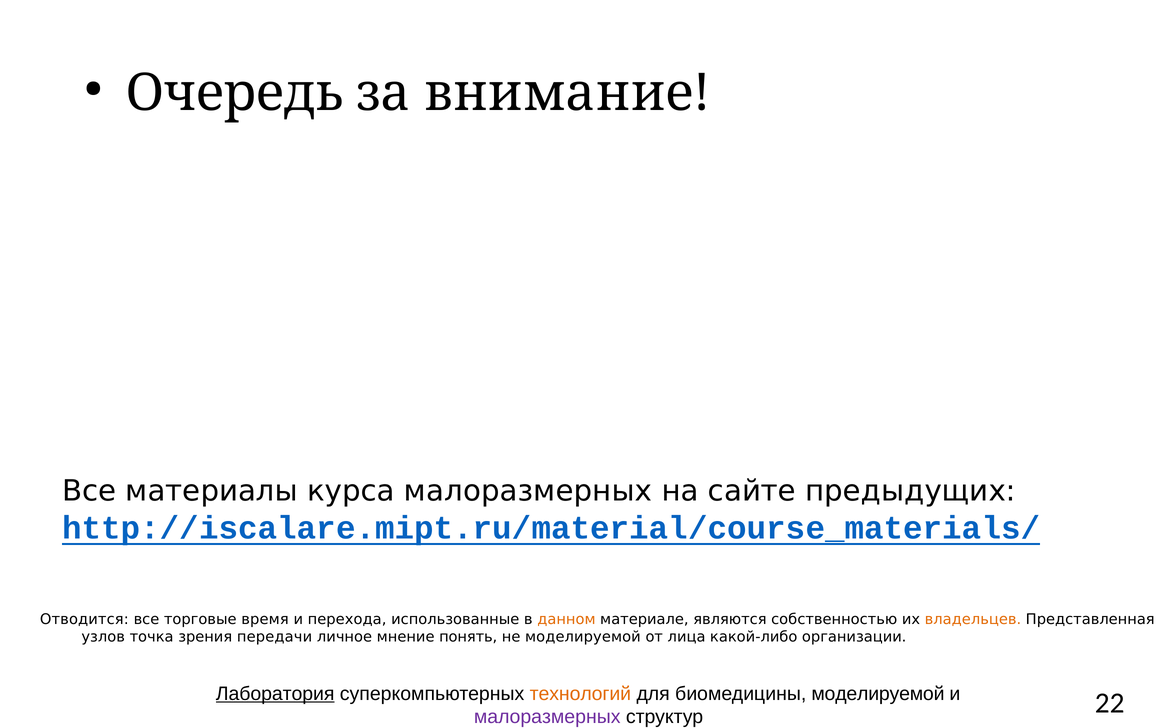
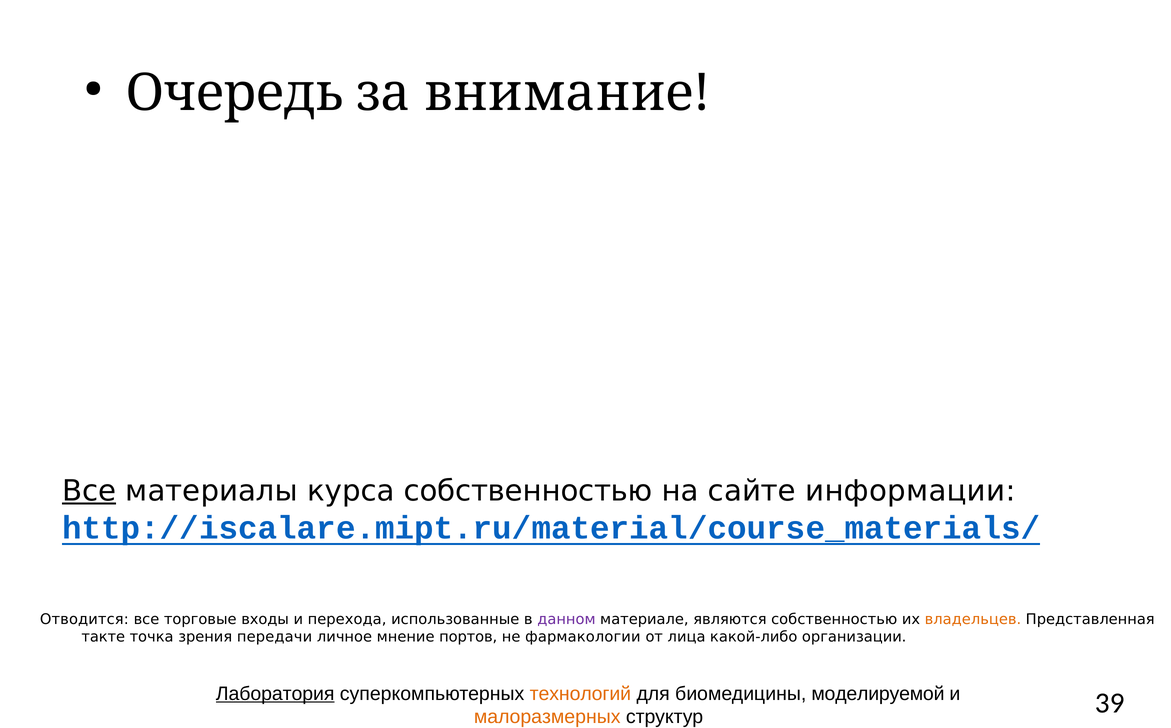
Все at (89, 491) underline: none -> present
курса малоразмерных: малоразмерных -> собственностью
предыдущих: предыдущих -> информации
время: время -> входы
данном colour: orange -> purple
узлов: узлов -> такте
понять: понять -> портов
не моделируемой: моделируемой -> фармакологии
малоразмерных at (547, 717) colour: purple -> orange
22: 22 -> 39
